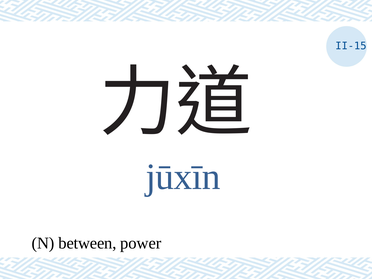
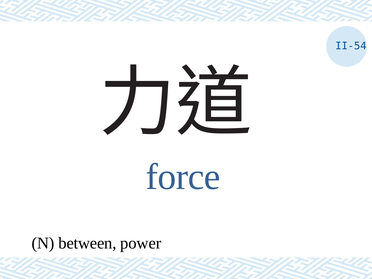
II-15: II-15 -> II-54
jūxīn: jūxīn -> force
